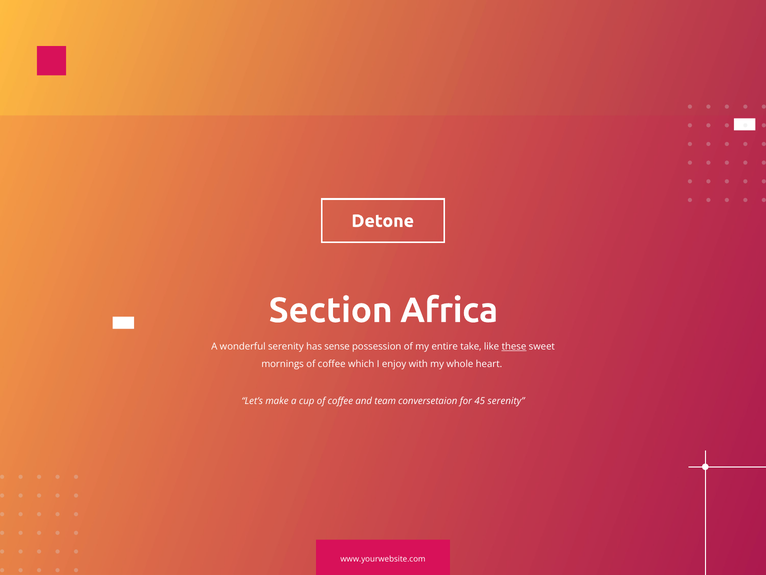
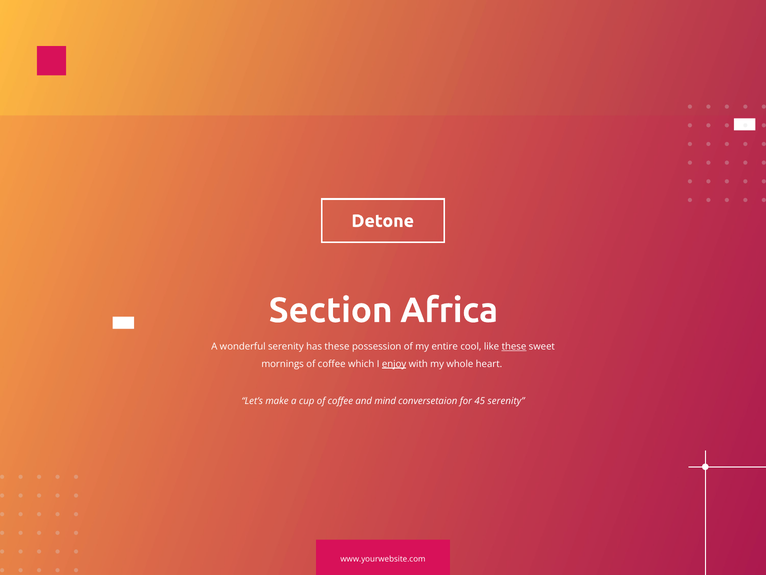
has sense: sense -> these
take: take -> cool
enjoy underline: none -> present
team: team -> mind
